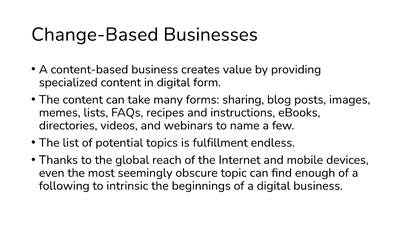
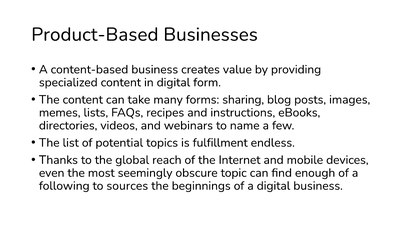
Change-Based: Change-Based -> Product-Based
intrinsic: intrinsic -> sources
